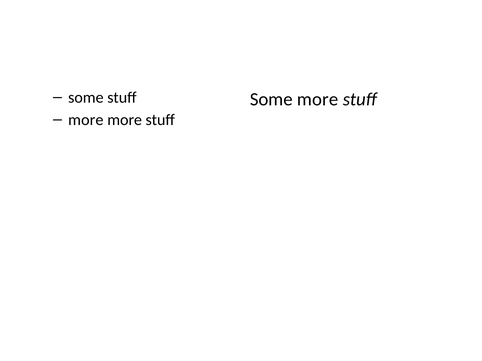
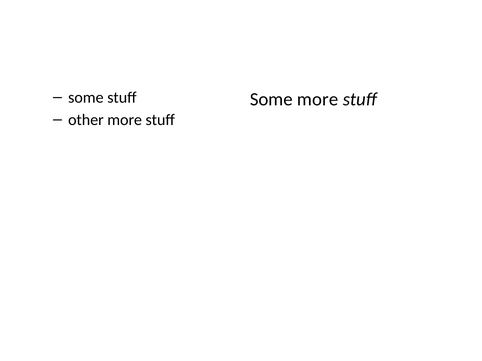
more at (86, 120): more -> other
